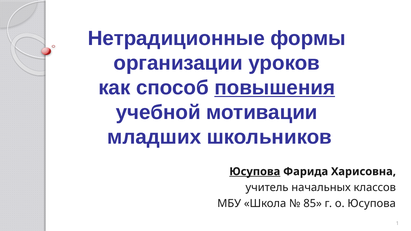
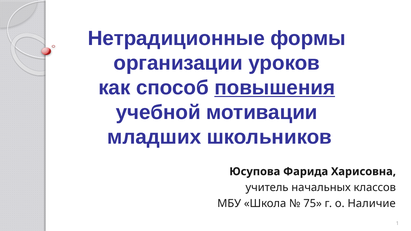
Юсупова at (255, 172) underline: present -> none
85: 85 -> 75
о Юсупова: Юсупова -> Наличие
